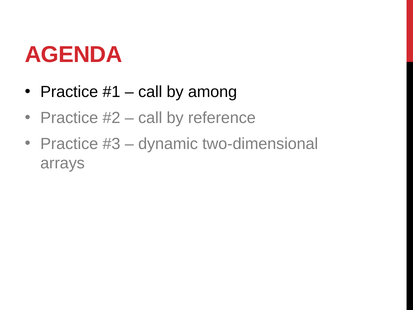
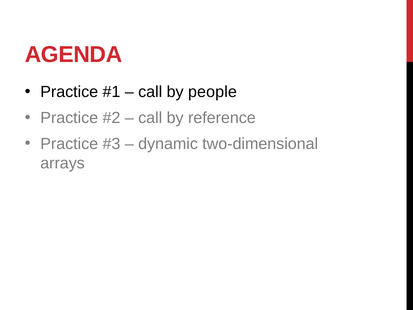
among: among -> people
